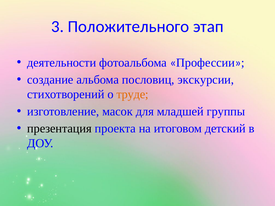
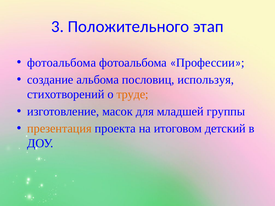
деятельности at (62, 63): деятельности -> фотоальбома
экскурсии: экскурсии -> используя
презентация colour: black -> orange
